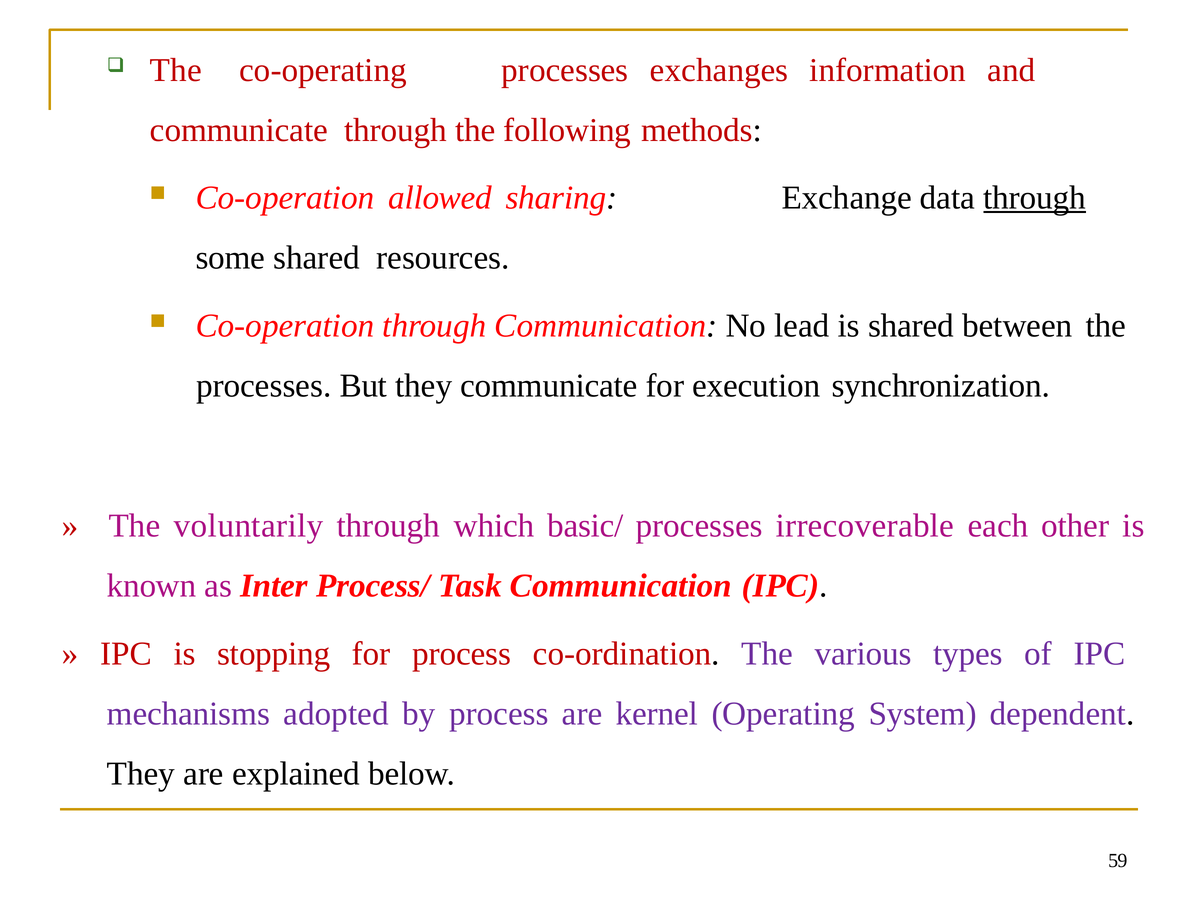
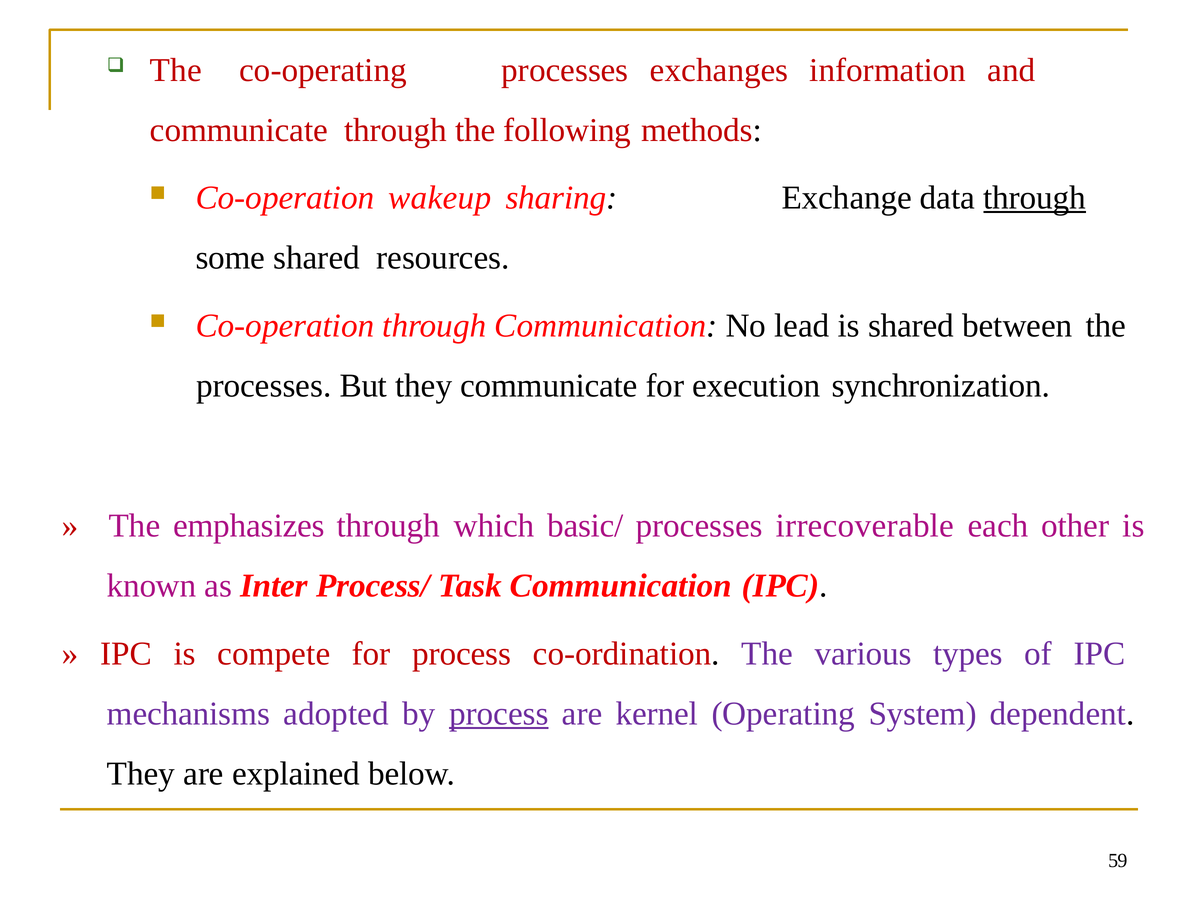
allowed: allowed -> wakeup
voluntarily: voluntarily -> emphasizes
stopping: stopping -> compete
process at (499, 713) underline: none -> present
